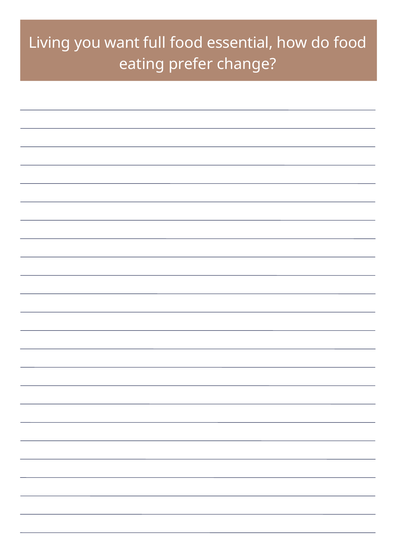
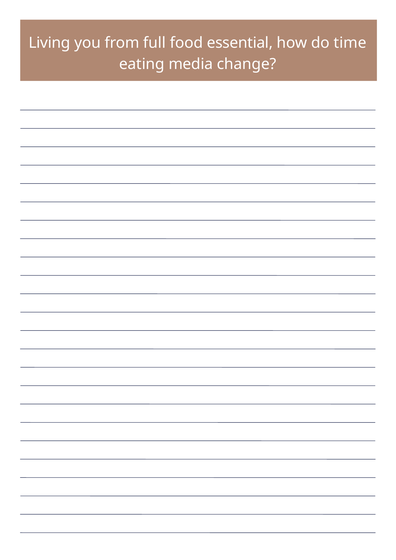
want: want -> from
do food: food -> time
prefer: prefer -> media
